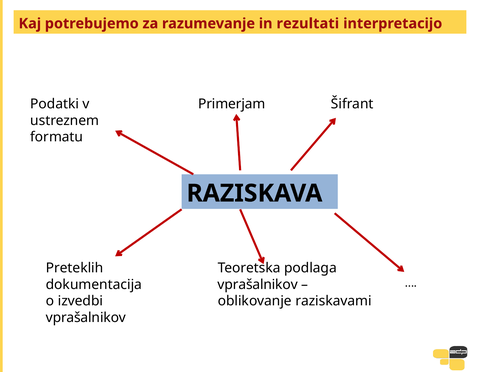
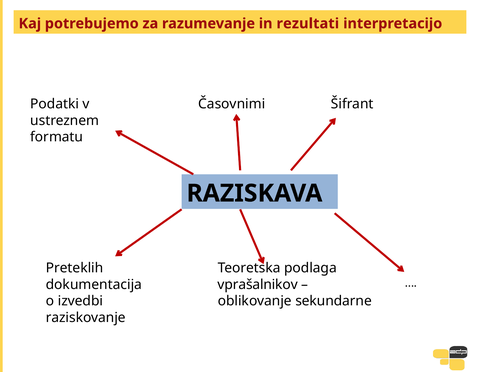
Primerjam: Primerjam -> Časovnimi
raziskavami: raziskavami -> sekundarne
vprašalnikov at (86, 318): vprašalnikov -> raziskovanje
